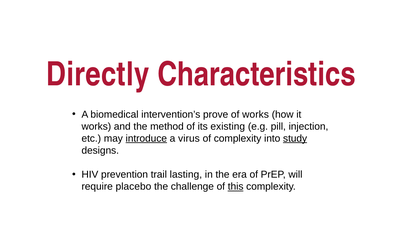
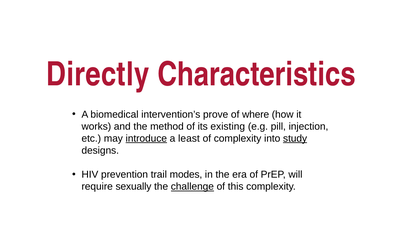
of works: works -> where
virus: virus -> least
lasting: lasting -> modes
placebo: placebo -> sexually
challenge underline: none -> present
this underline: present -> none
